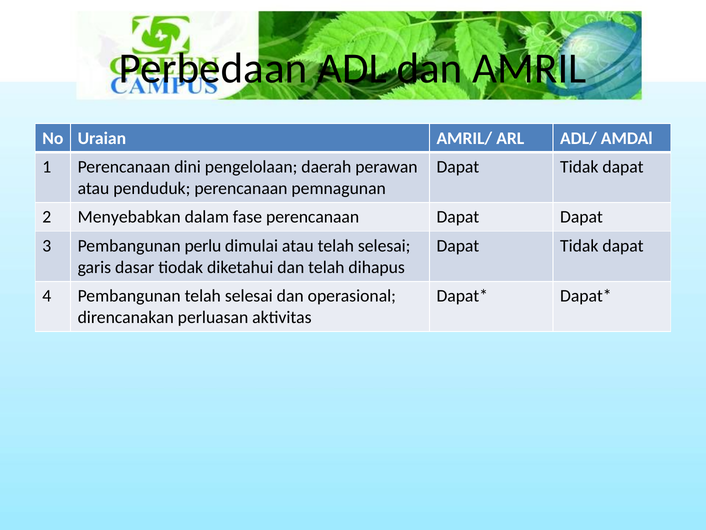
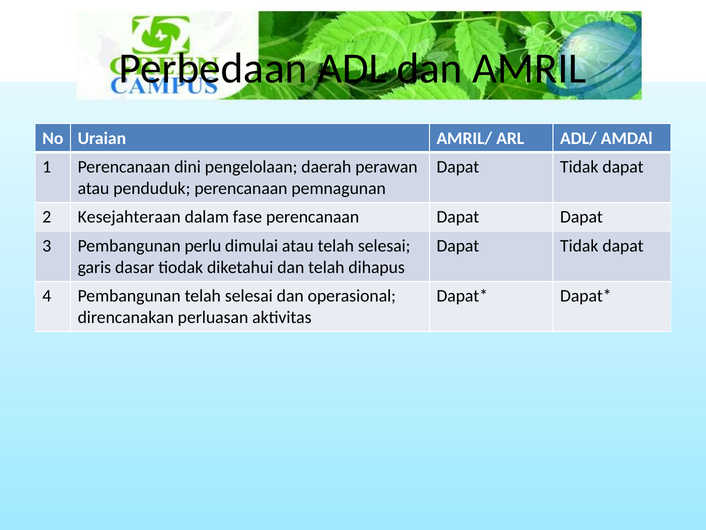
Menyebabkan: Menyebabkan -> Kesejahteraan
